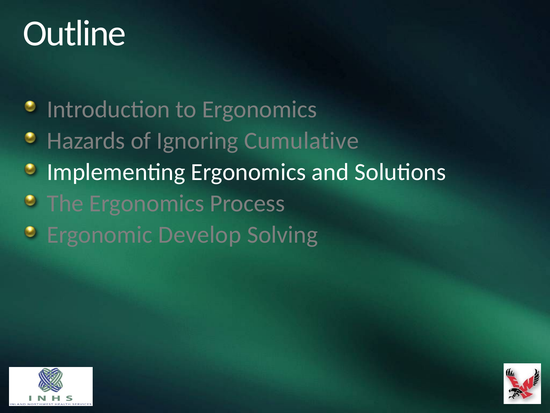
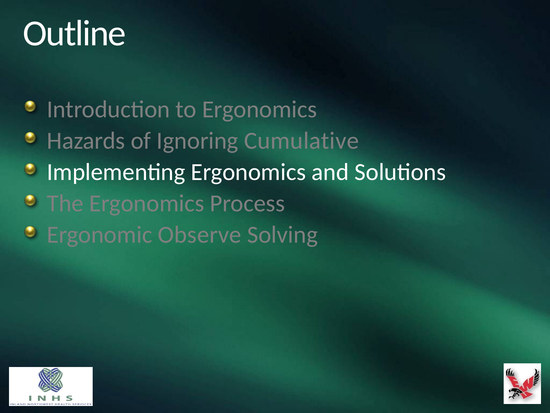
Develop: Develop -> Observe
